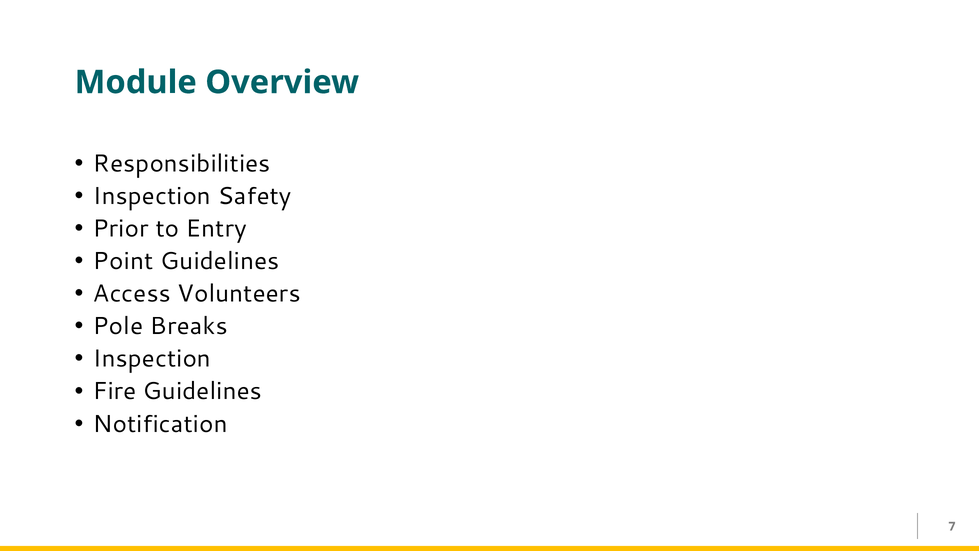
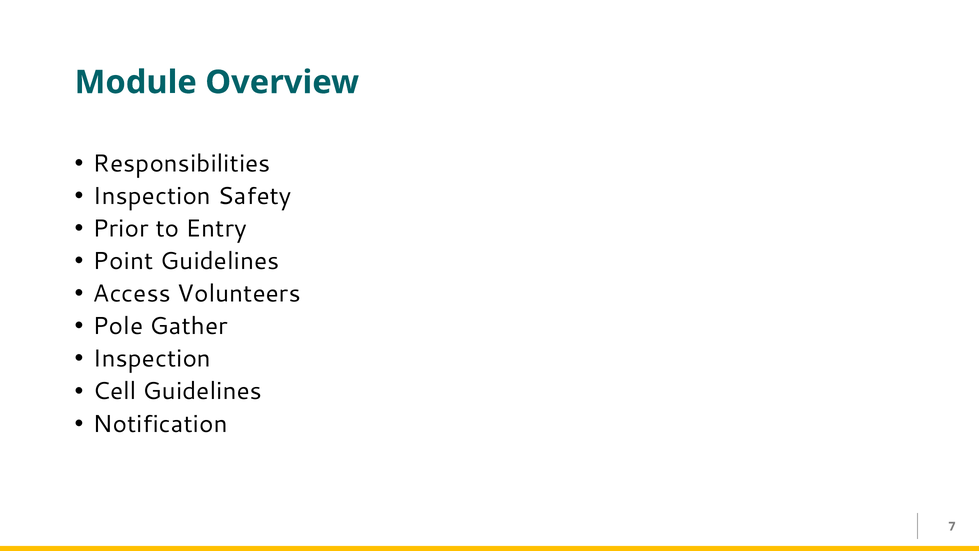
Breaks: Breaks -> Gather
Fire: Fire -> Cell
